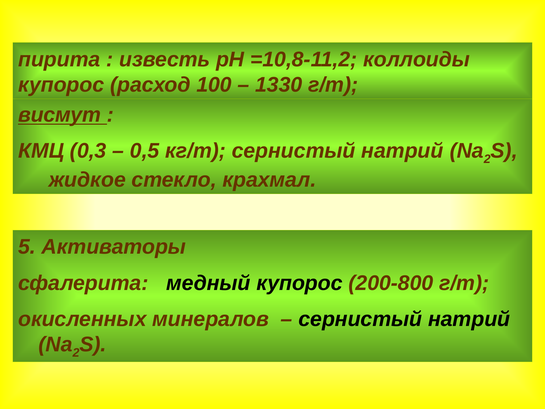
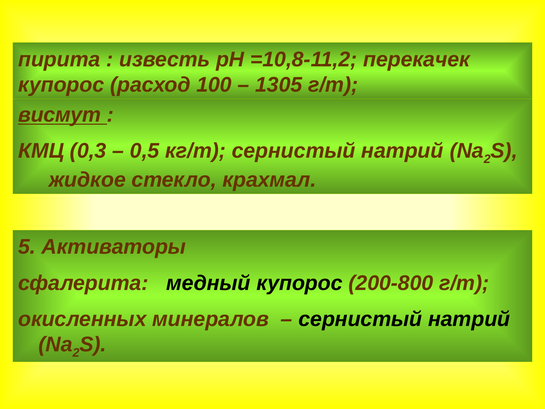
коллоиды: коллоиды -> перекачек
1330: 1330 -> 1305
